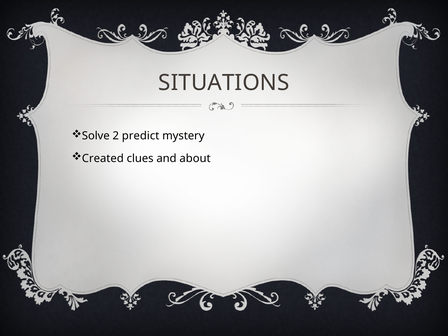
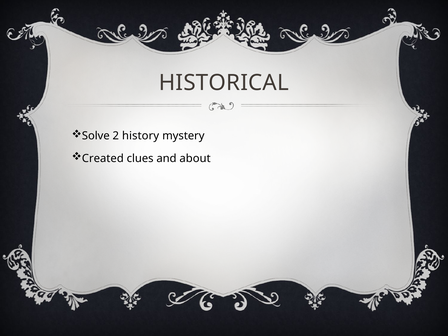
SITUATIONS: SITUATIONS -> HISTORICAL
predict: predict -> history
